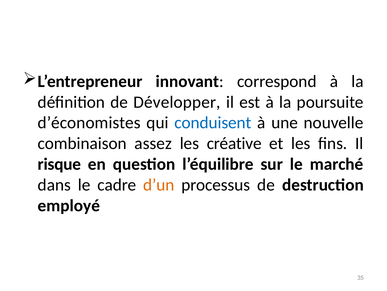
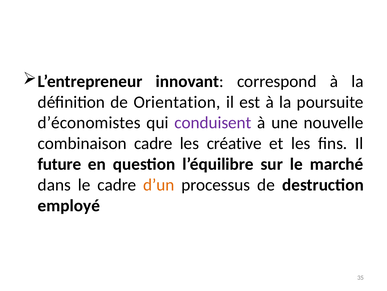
Développer: Développer -> Orientation
conduisent colour: blue -> purple
combinaison assez: assez -> cadre
risque: risque -> future
